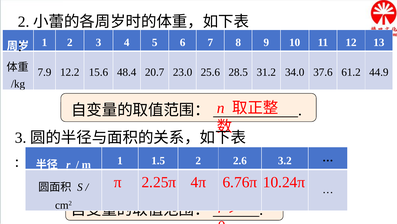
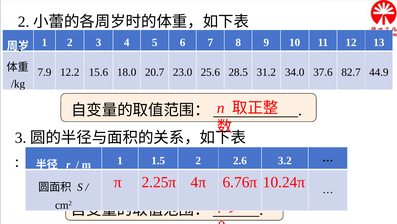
48.4: 48.4 -> 18.0
61.2: 61.2 -> 82.7
